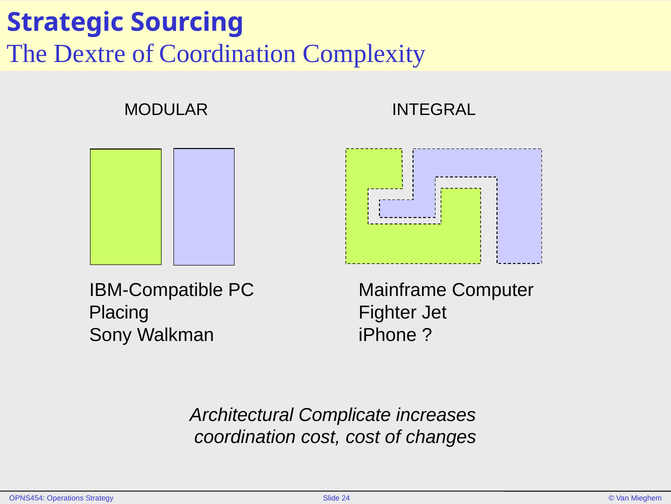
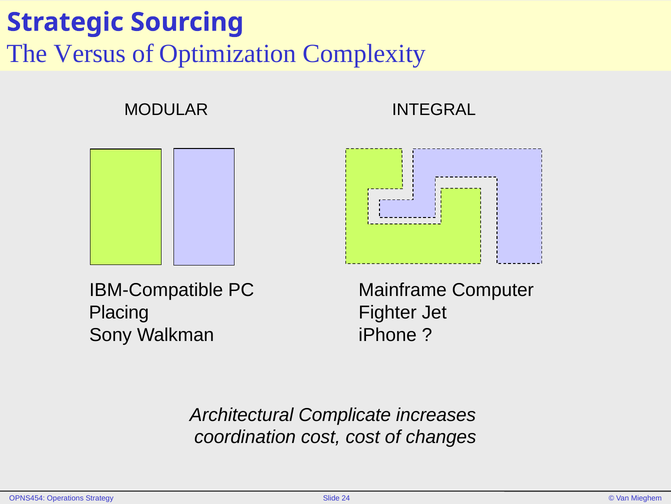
Dextre: Dextre -> Versus
of Coordination: Coordination -> Optimization
